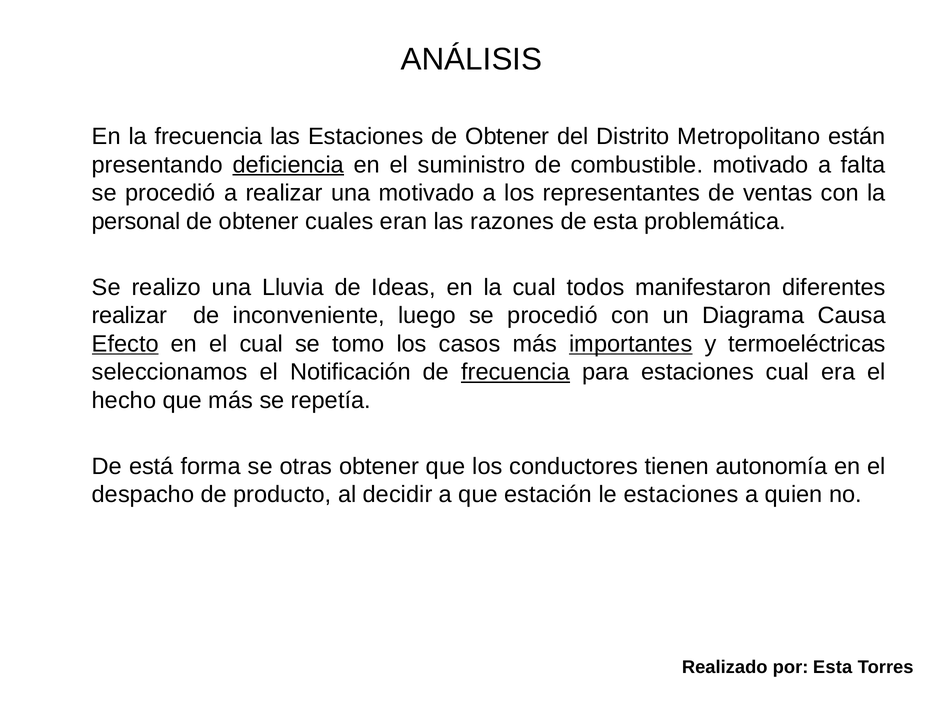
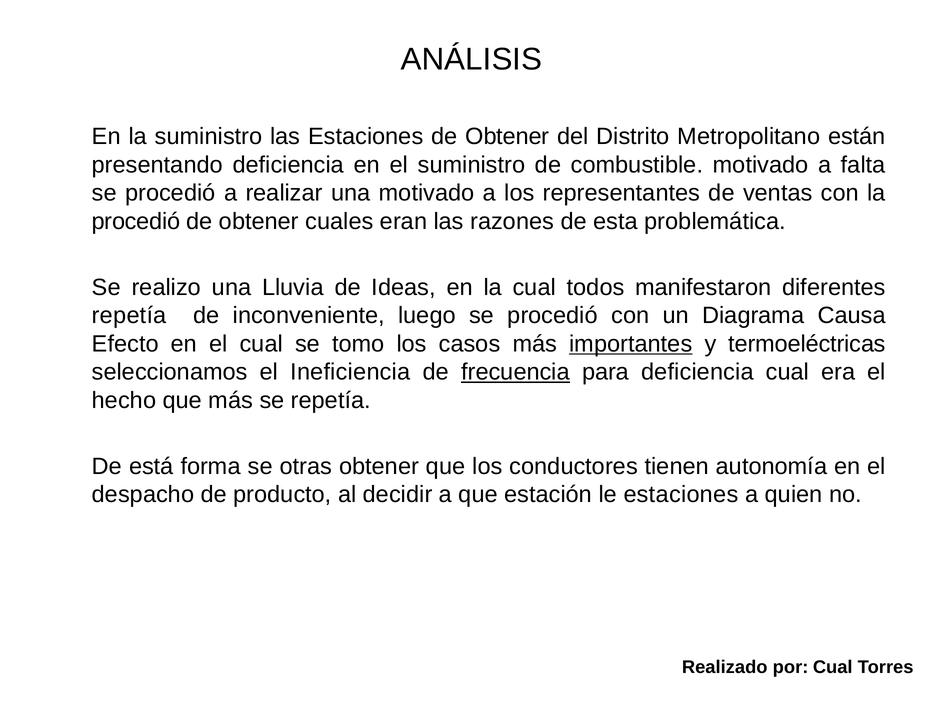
la frecuencia: frecuencia -> suministro
deficiencia at (288, 165) underline: present -> none
personal at (136, 221): personal -> procedió
realizar at (129, 316): realizar -> repetía
Efecto underline: present -> none
Notificación: Notificación -> Ineficiencia
para estaciones: estaciones -> deficiencia
por Esta: Esta -> Cual
